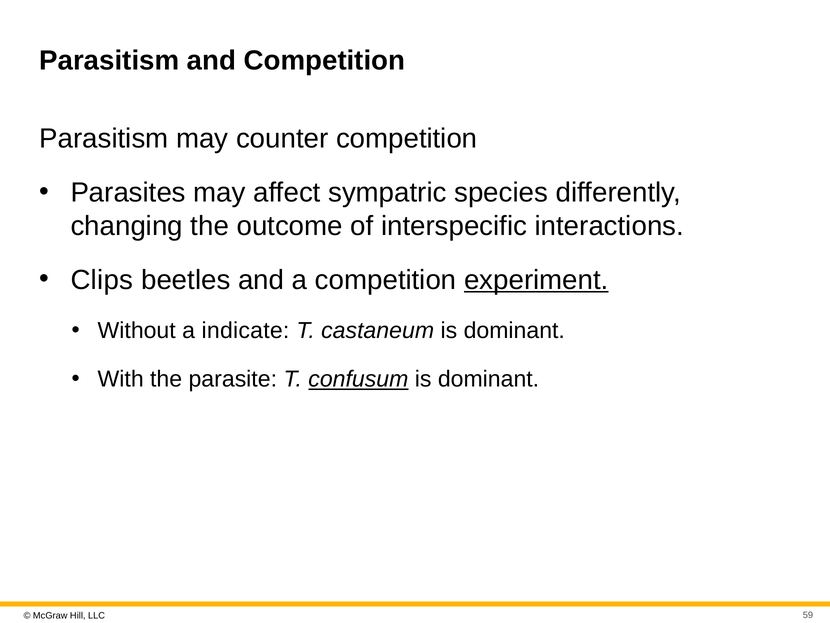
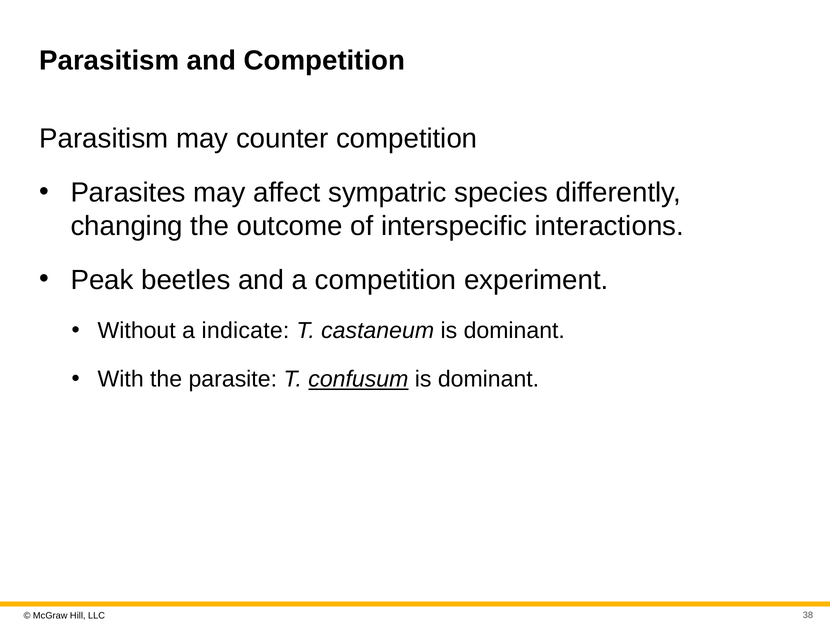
Clips: Clips -> Peak
experiment underline: present -> none
59: 59 -> 38
